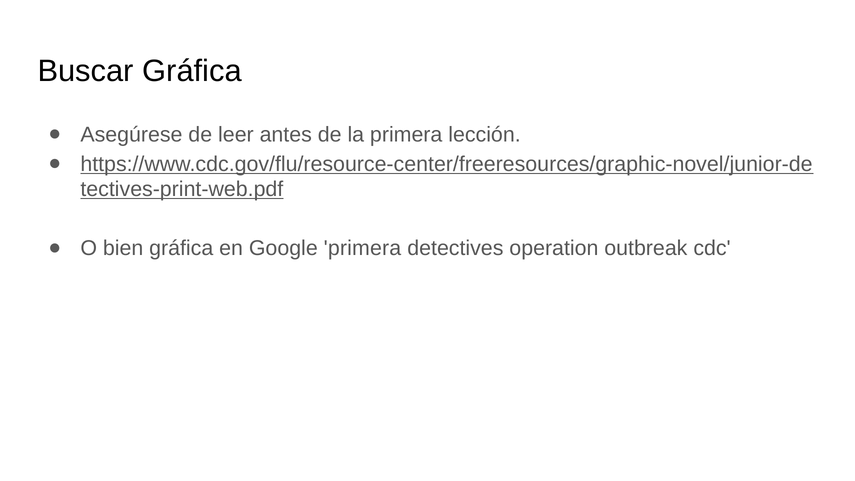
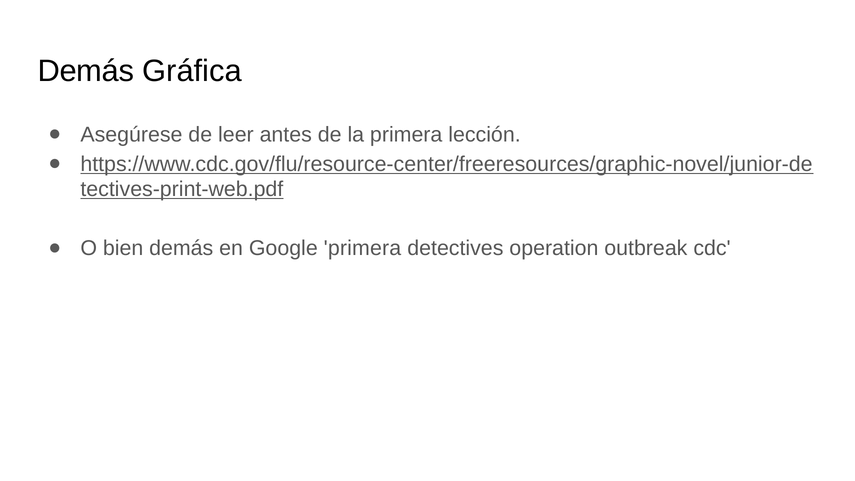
Buscar at (86, 71): Buscar -> Demás
bien gráfica: gráfica -> demás
